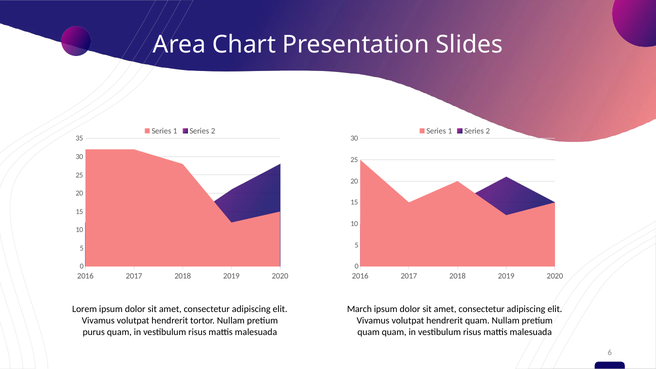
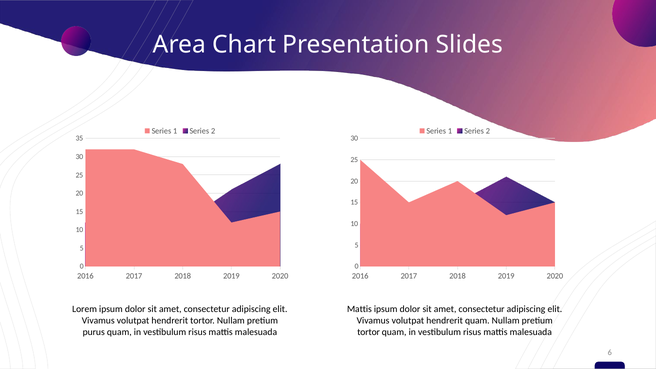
March at (359, 309): March -> Mattis
quam at (369, 332): quam -> tortor
